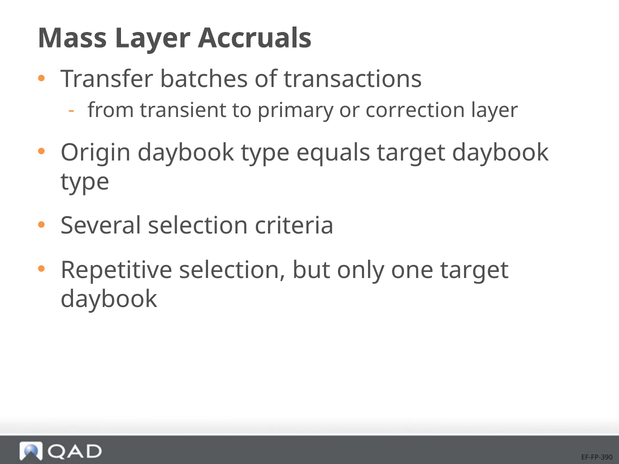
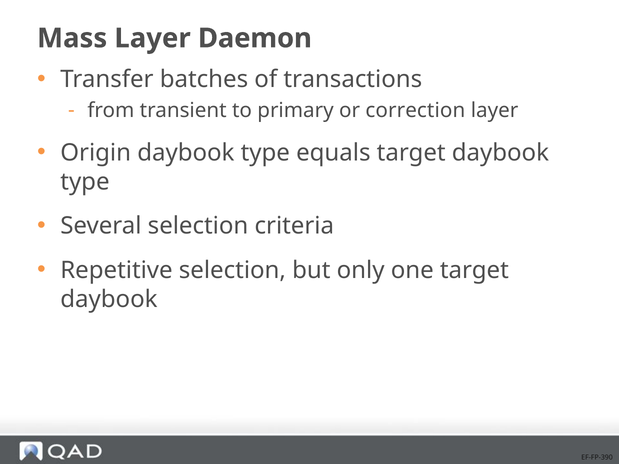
Accruals: Accruals -> Daemon
